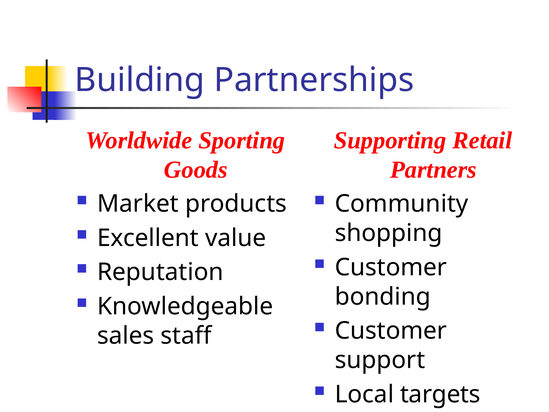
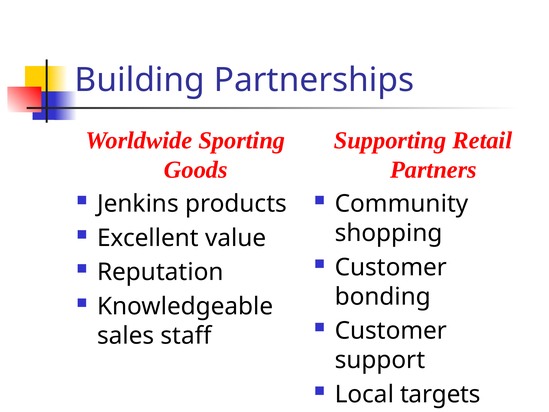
Market at (138, 204): Market -> Jenkins
